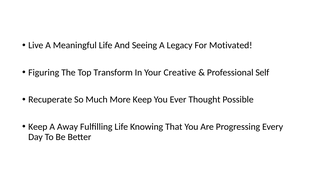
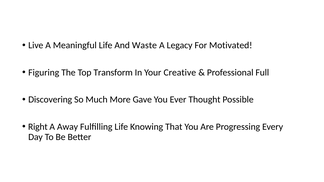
Seeing: Seeing -> Waste
Self: Self -> Full
Recuperate: Recuperate -> Discovering
More Keep: Keep -> Gave
Keep at (38, 127): Keep -> Right
